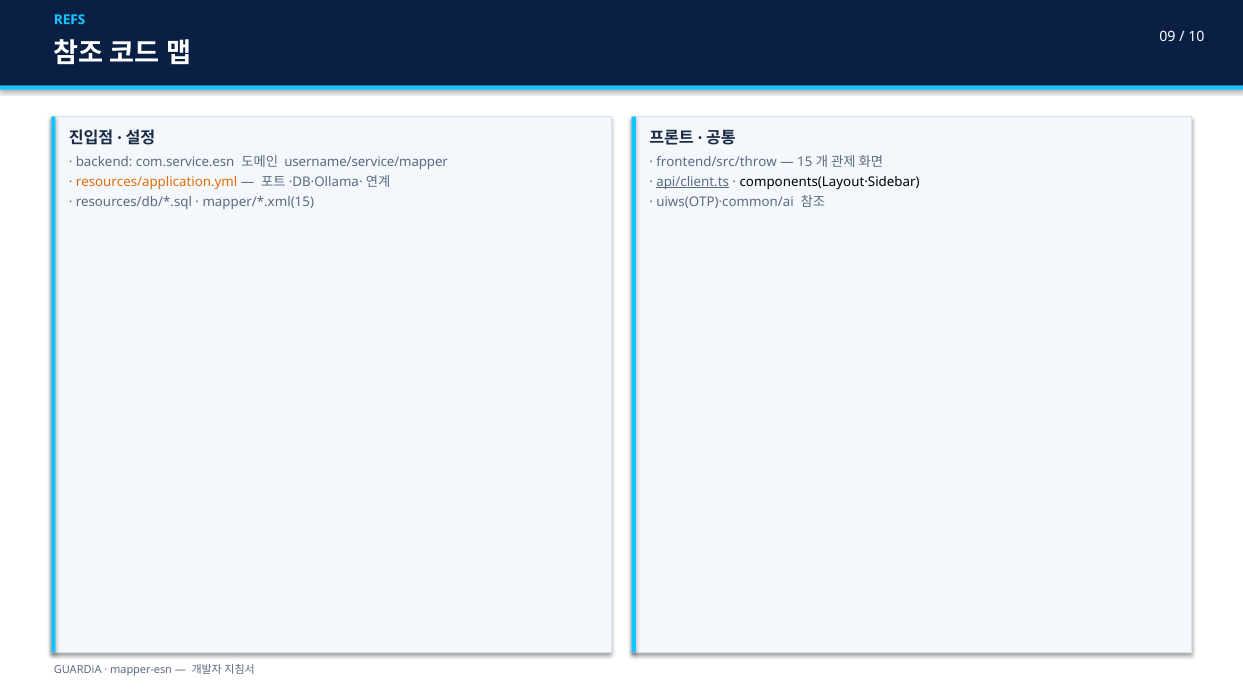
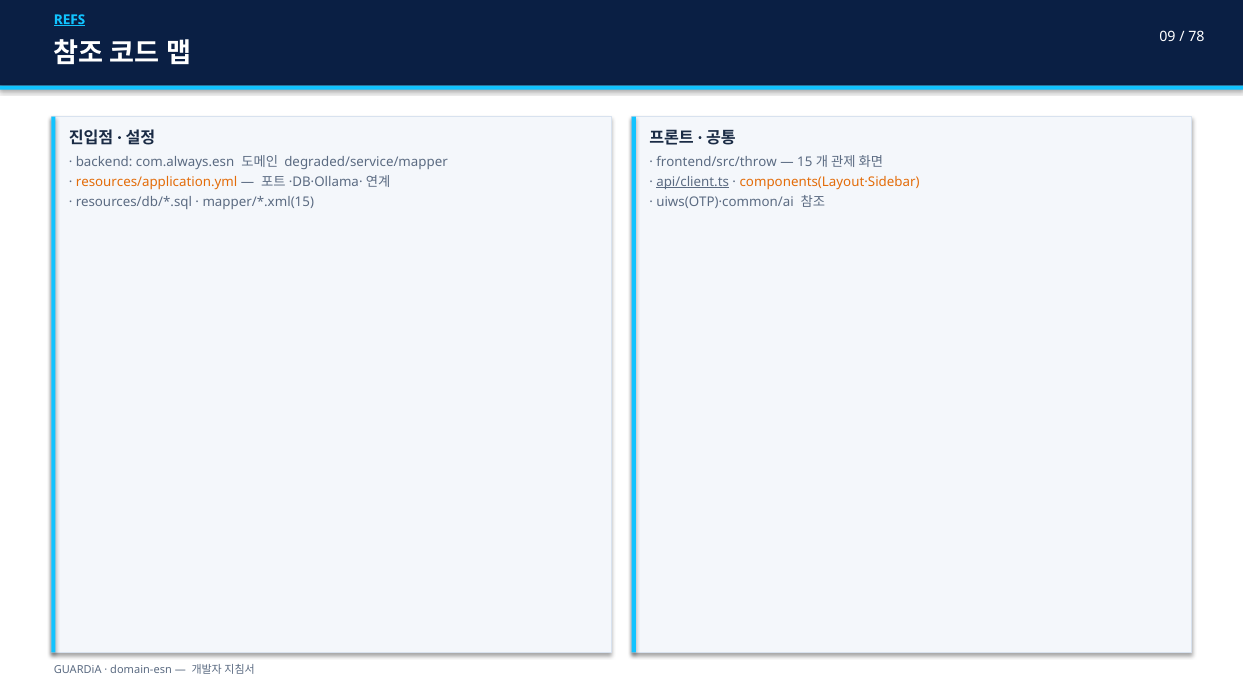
REFS underline: none -> present
10: 10 -> 78
com.service.esn: com.service.esn -> com.always.esn
username/service/mapper: username/service/mapper -> degraded/service/mapper
components(Layout·Sidebar colour: black -> orange
mapper-esn: mapper-esn -> domain-esn
